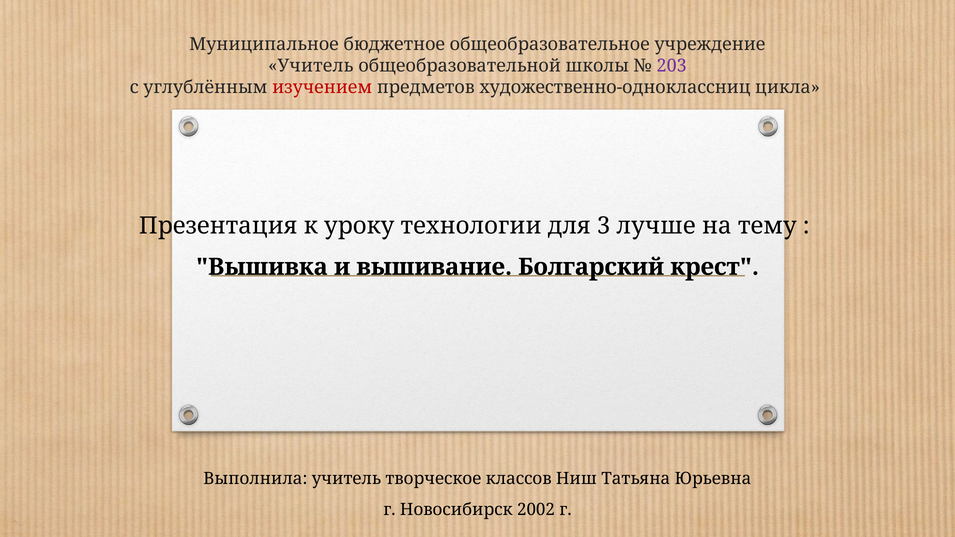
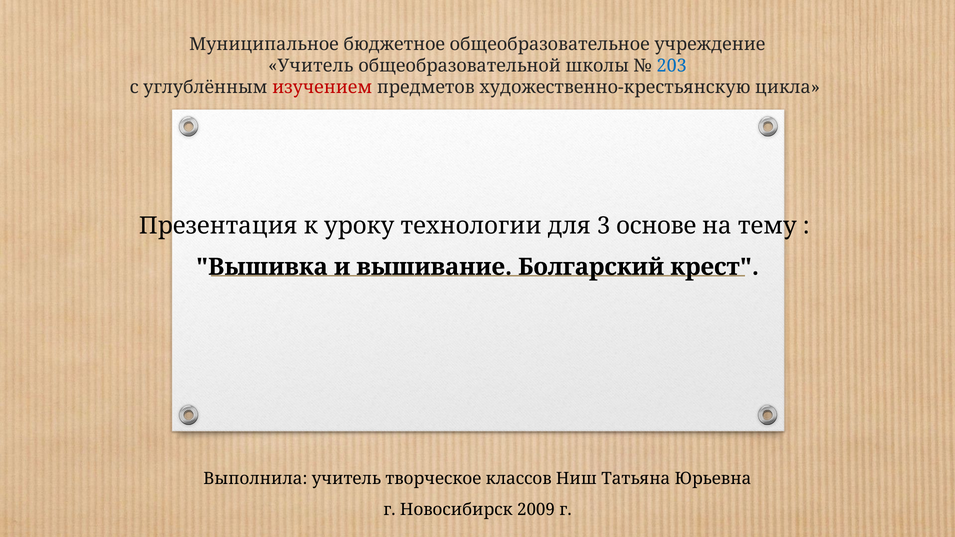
203 colour: purple -> blue
художественно-одноклассниц: художественно-одноклассниц -> художественно-крестьянскую
лучше: лучше -> основе
2002: 2002 -> 2009
